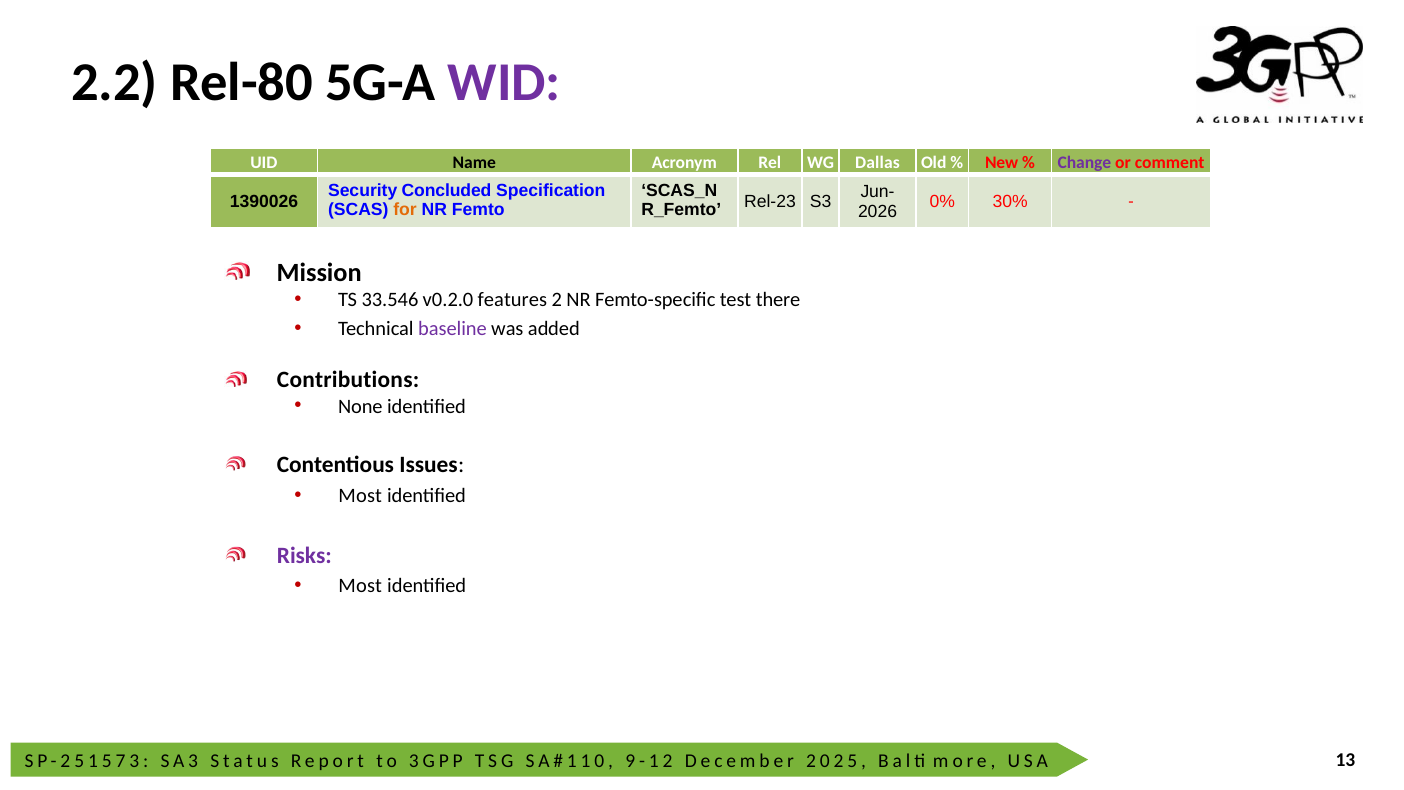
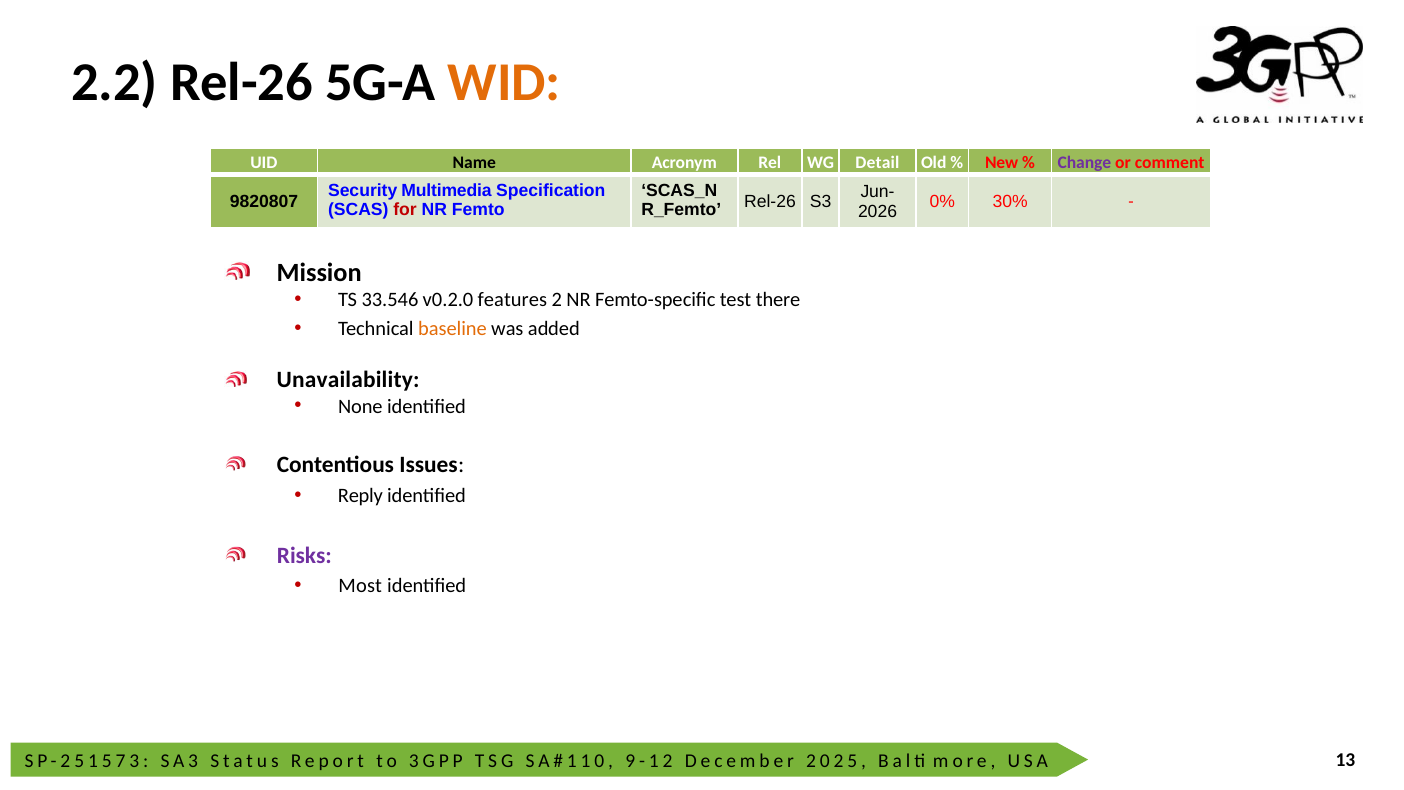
2.2 Rel-80: Rel-80 -> Rel-26
WID colour: purple -> orange
Dallas: Dallas -> Detail
Concluded: Concluded -> Multimedia
1390026: 1390026 -> 9820807
for colour: orange -> red
Rel-23 at (770, 201): Rel-23 -> Rel-26
baseline colour: purple -> orange
Contributions: Contributions -> Unavailability
Most at (360, 496): Most -> Reply
